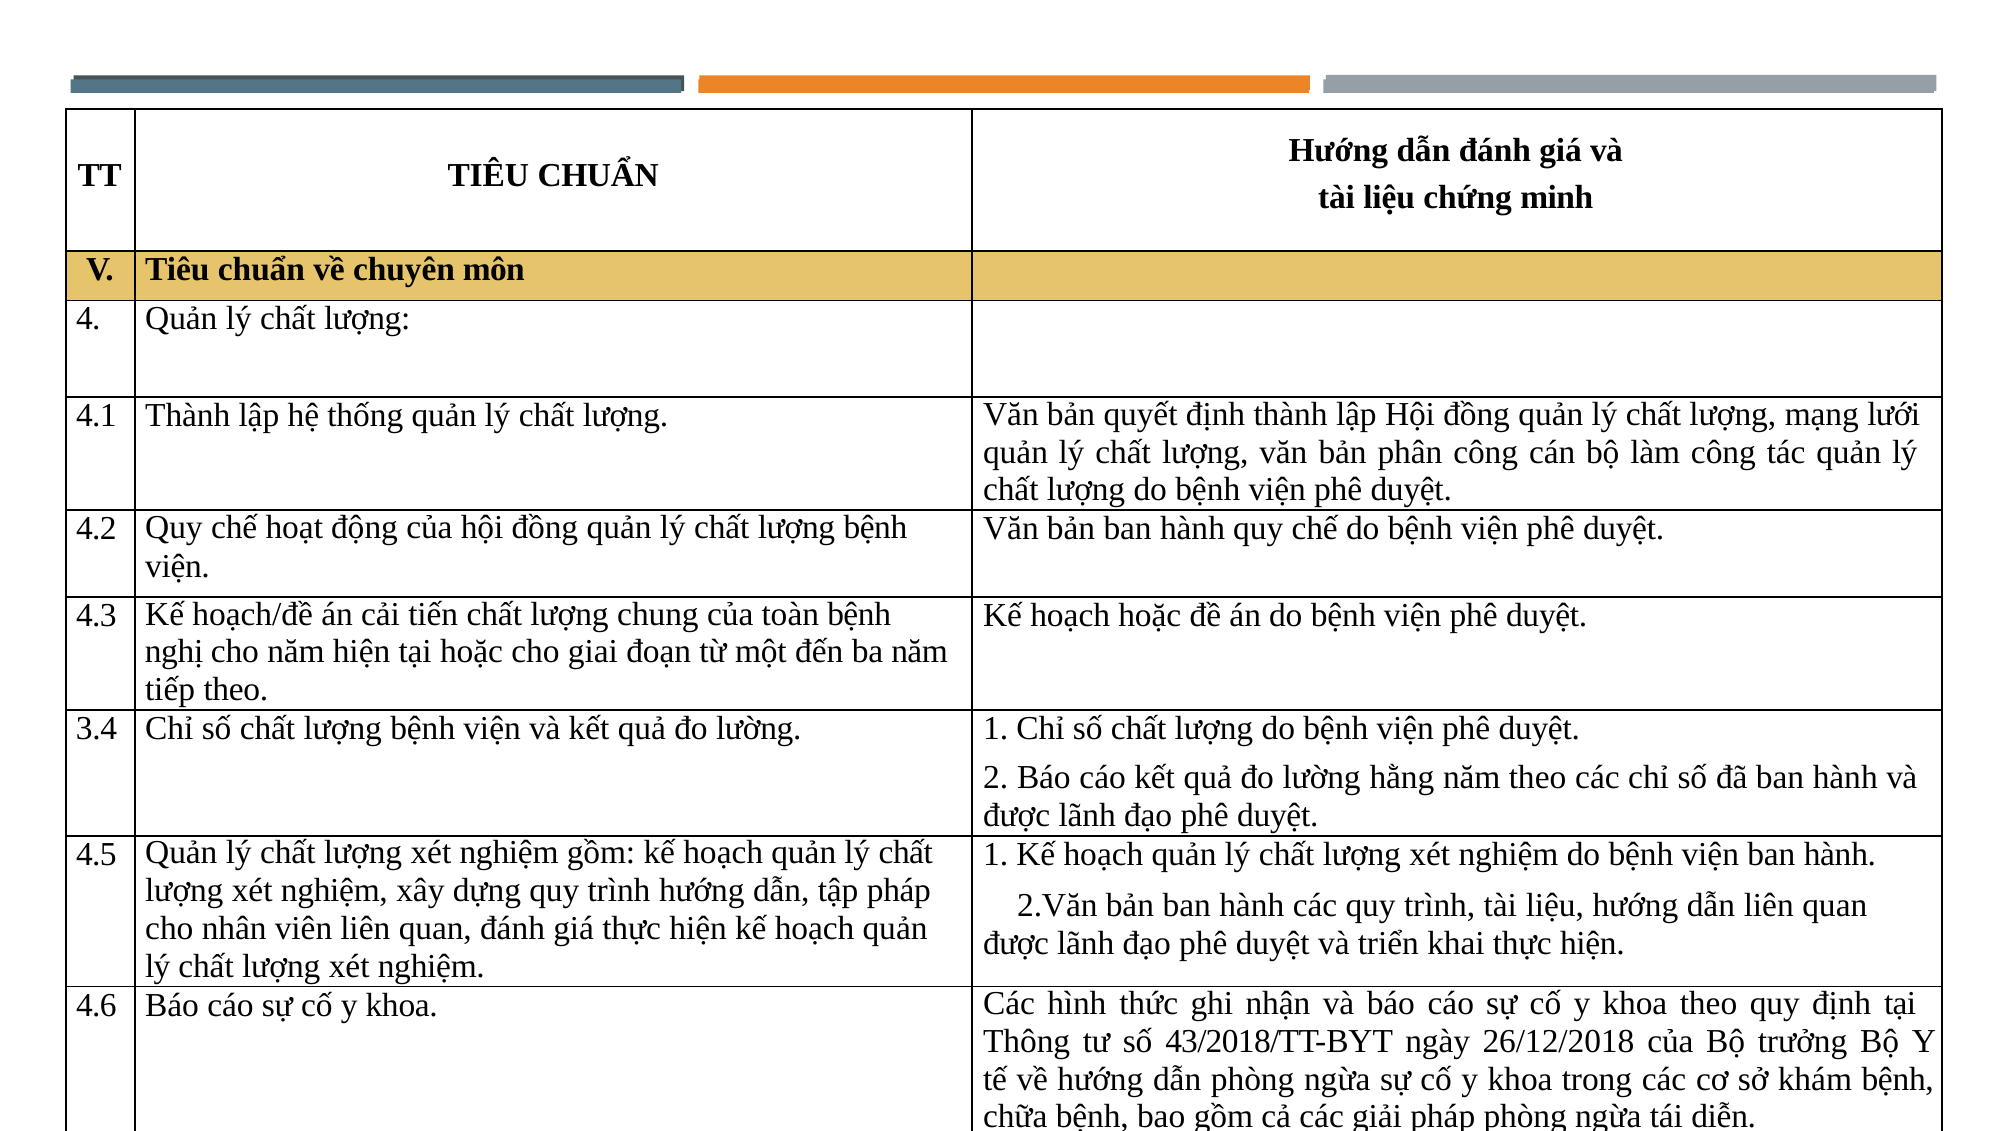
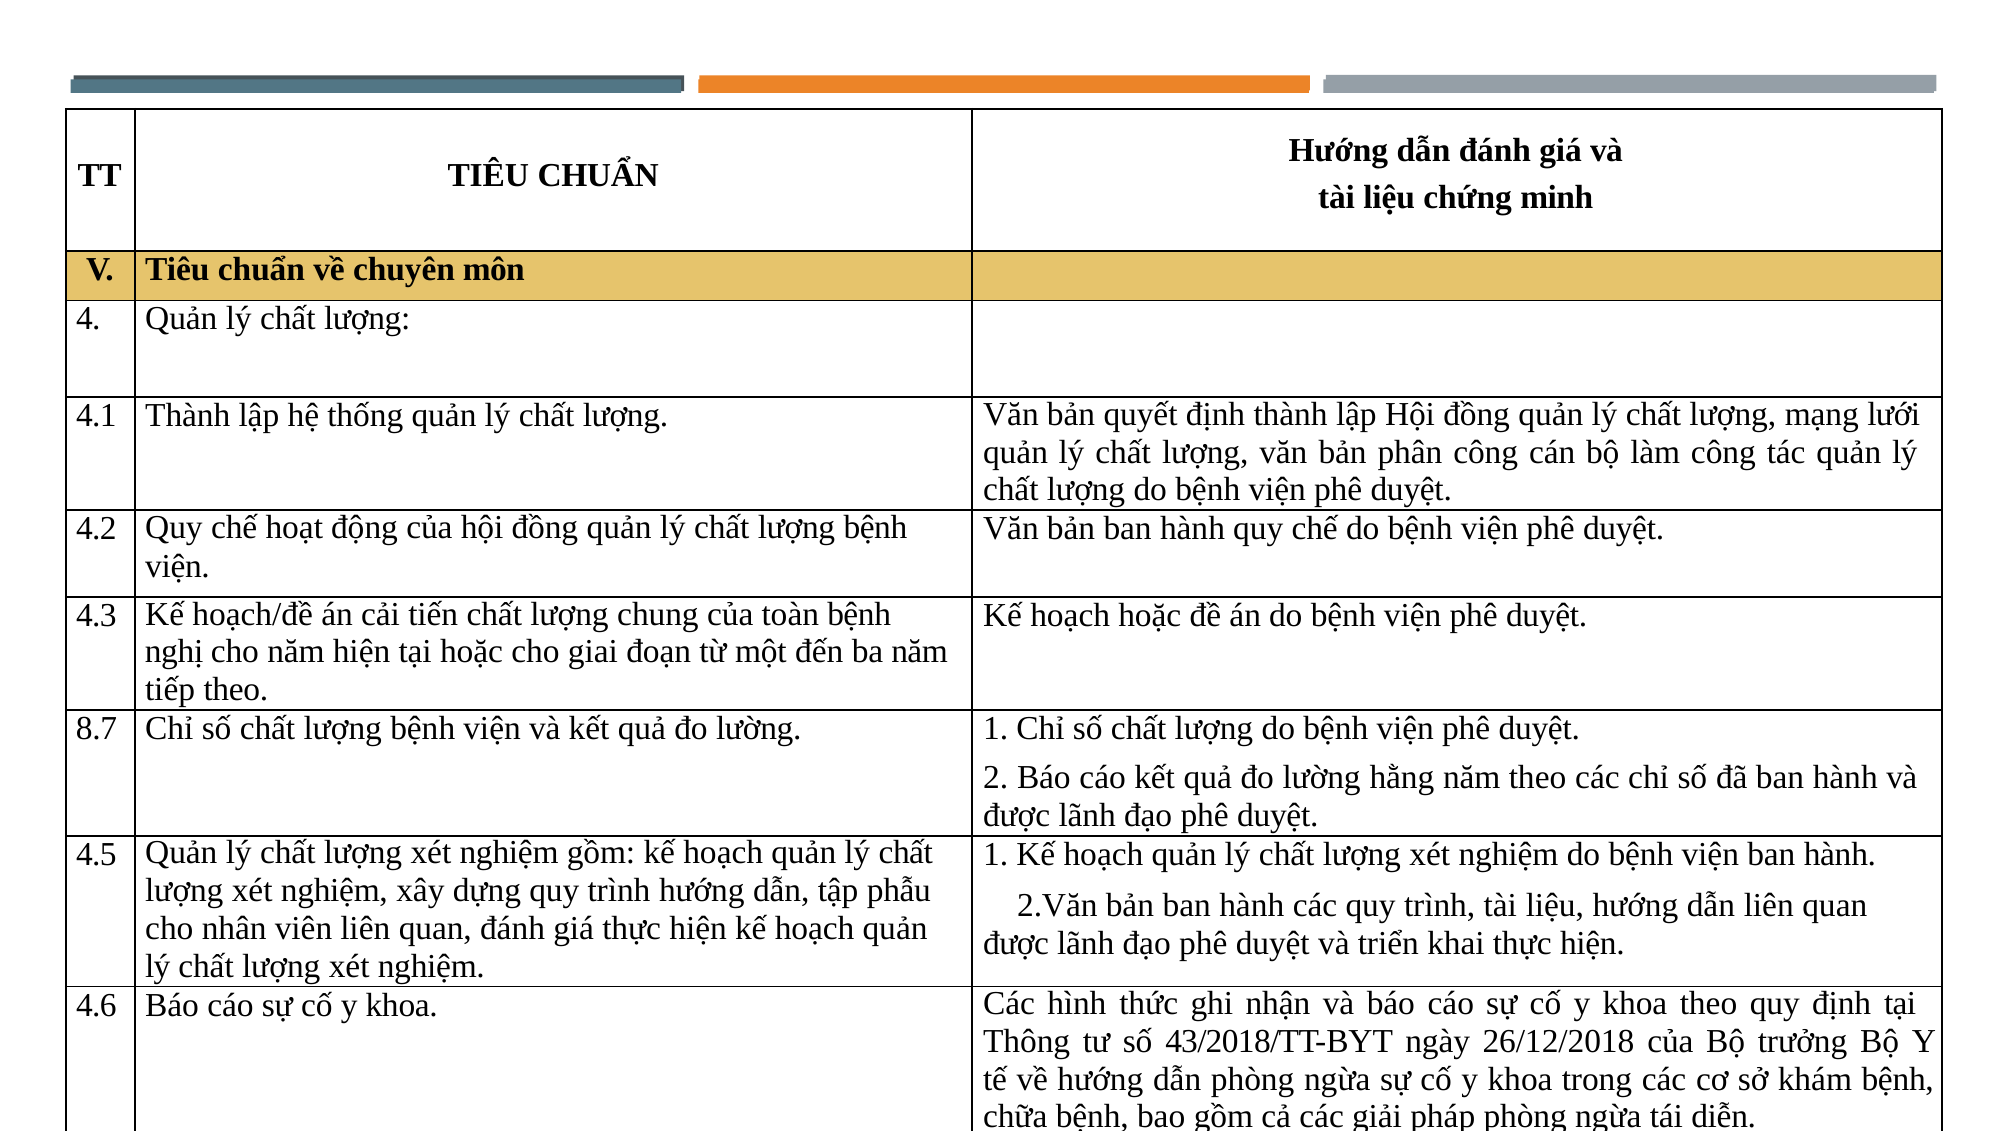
3.4: 3.4 -> 8.7
tập pháp: pháp -> phẫu
